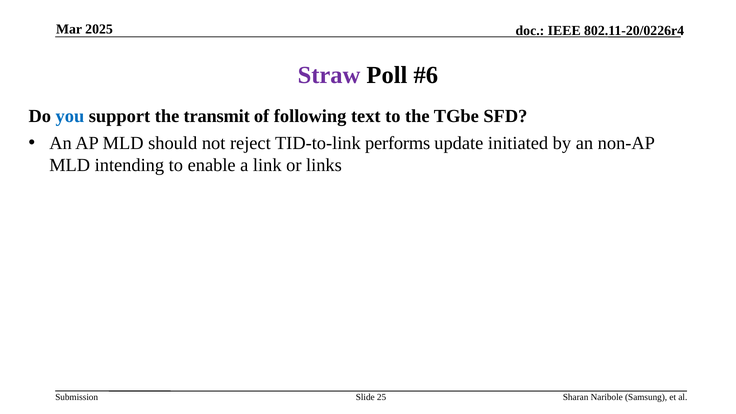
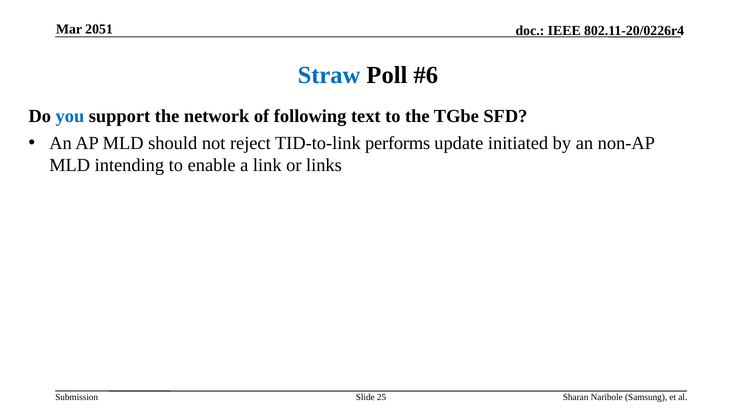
2025: 2025 -> 2051
Straw colour: purple -> blue
transmit: transmit -> network
